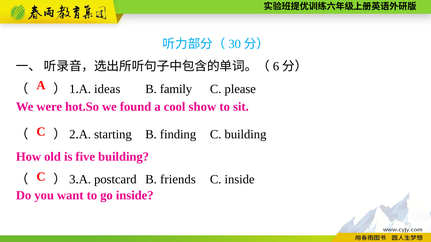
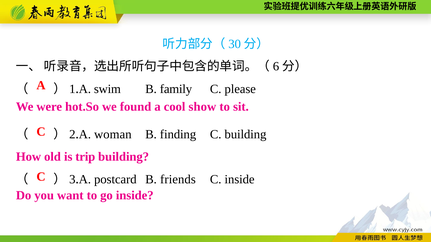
ideas: ideas -> swim
starting: starting -> woman
five: five -> trip
